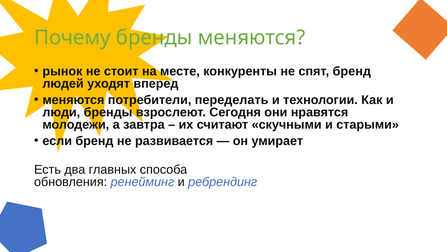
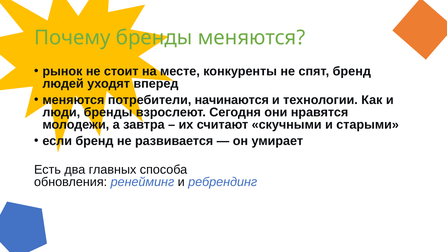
переделать: переделать -> начинаются
